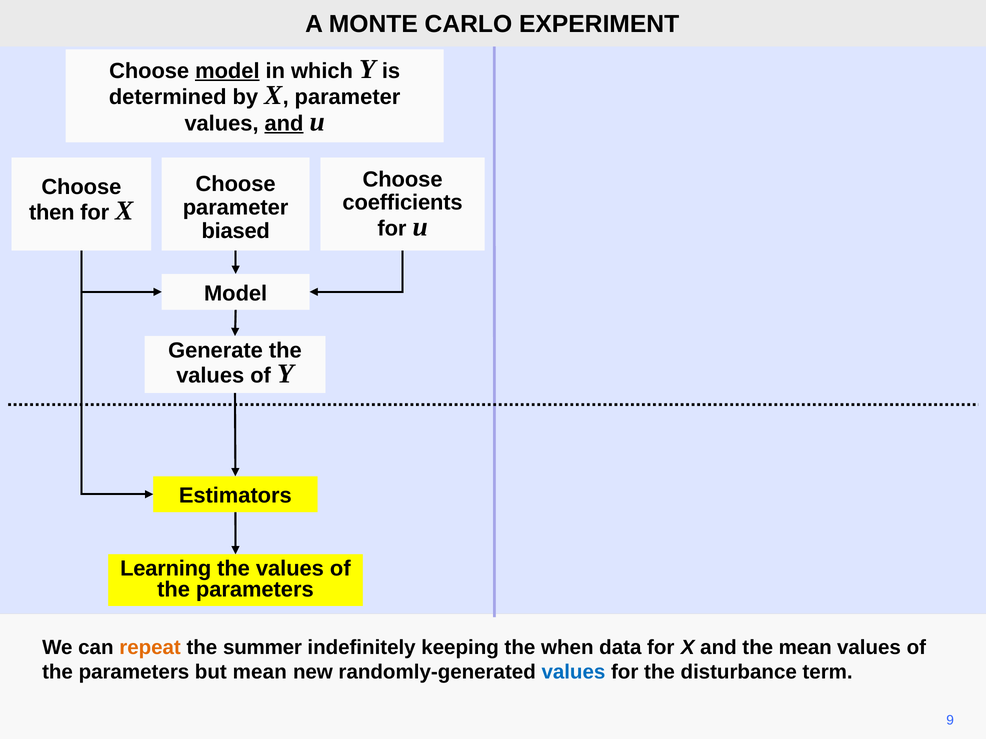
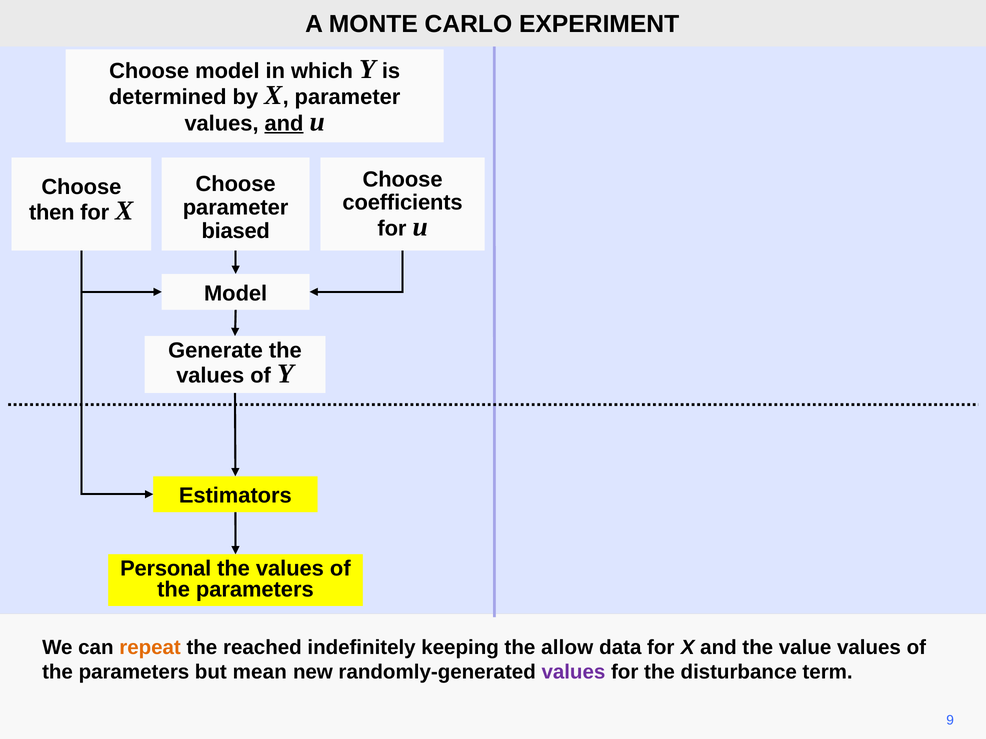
model at (227, 71) underline: present -> none
Learning: Learning -> Personal
summer: summer -> reached
when: when -> allow
the mean: mean -> value
values at (573, 673) colour: blue -> purple
